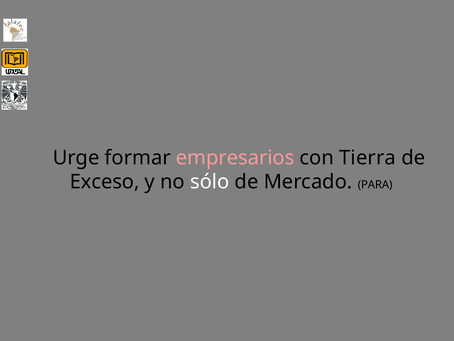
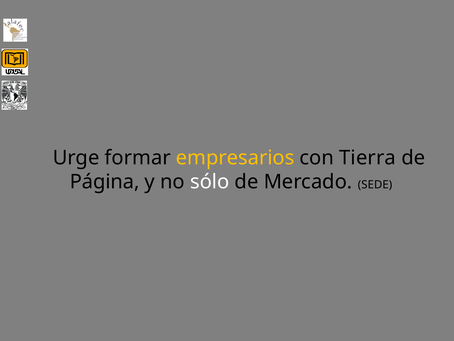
empresarios colour: pink -> yellow
Exceso: Exceso -> Página
PARA: PARA -> SEDE
